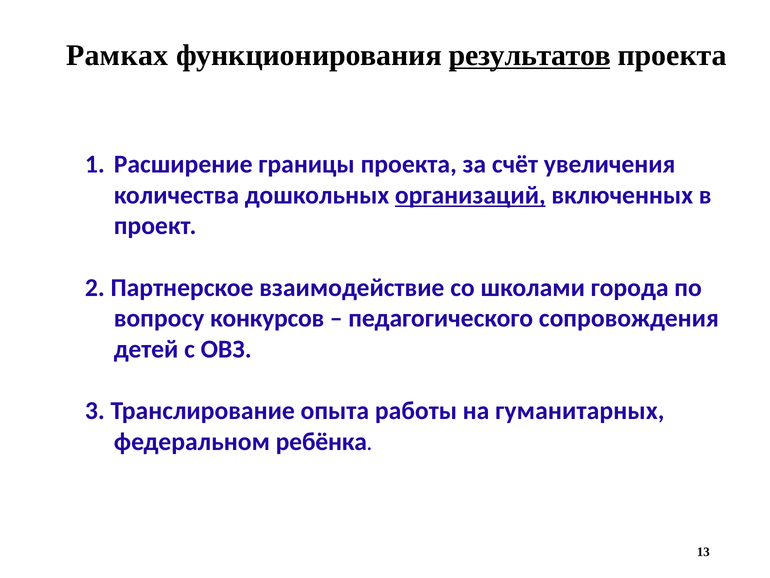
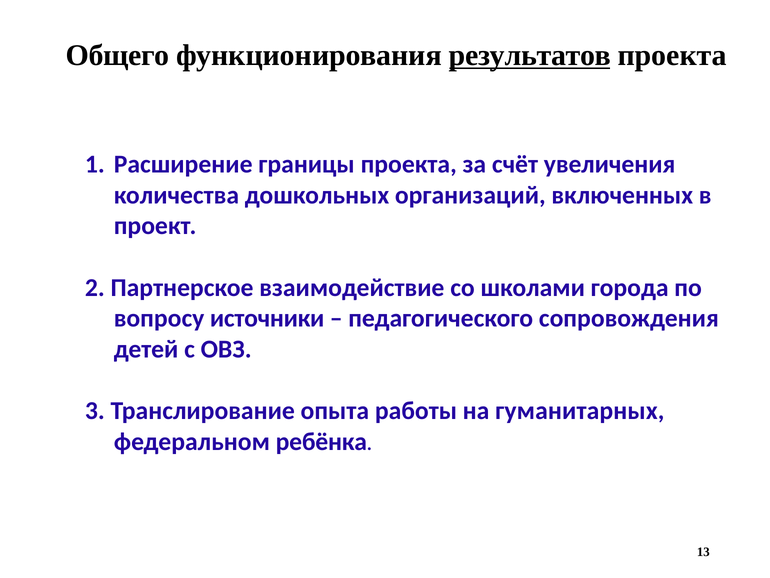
Рамках: Рамках -> Общего
организаций underline: present -> none
конкурсов: конкурсов -> источники
